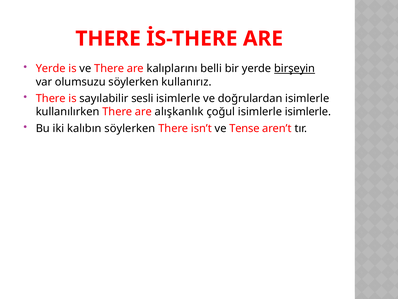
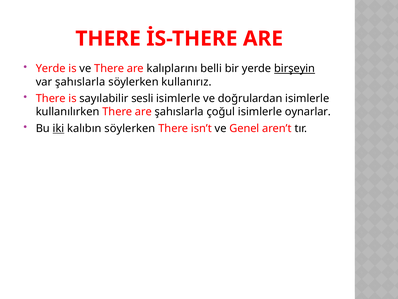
var olumsuzu: olumsuzu -> şahıslarla
are alışkanlık: alışkanlık -> şahıslarla
isimlerle isimlerle: isimlerle -> oynarlar
iki underline: none -> present
Tense: Tense -> Genel
